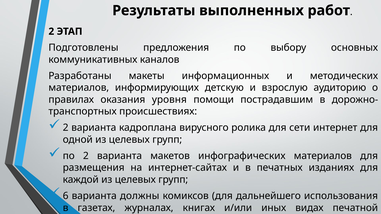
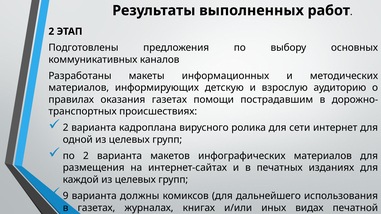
оказания уровня: уровня -> газетах
6: 6 -> 9
